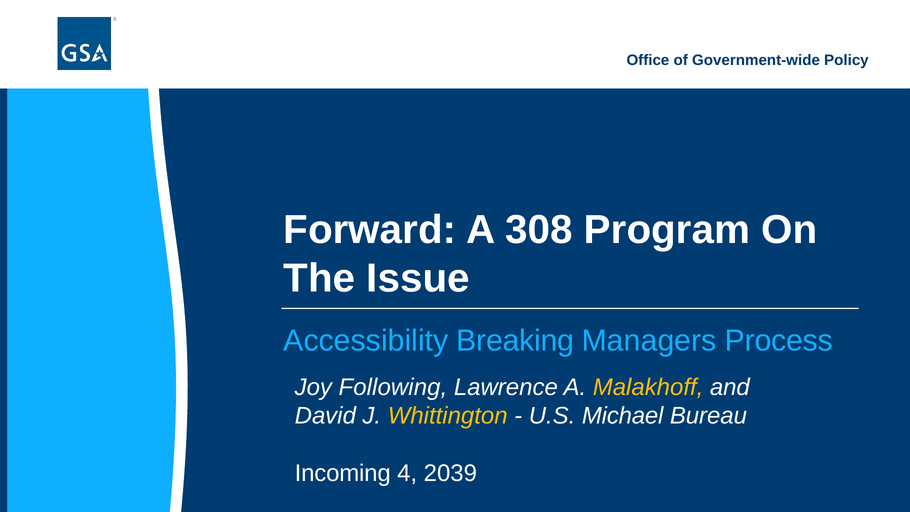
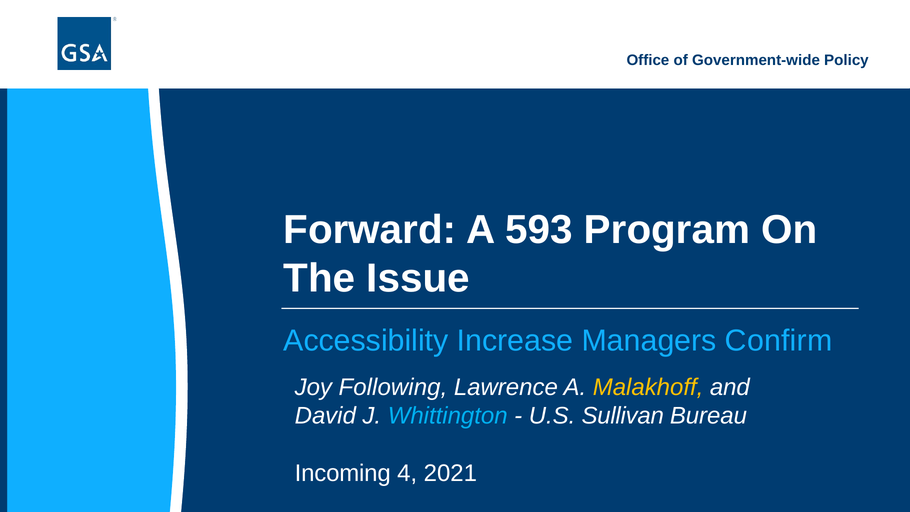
308: 308 -> 593
Breaking: Breaking -> Increase
Process: Process -> Confirm
Whittington colour: yellow -> light blue
Michael: Michael -> Sullivan
2039: 2039 -> 2021
